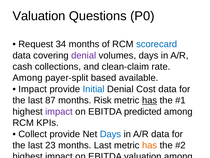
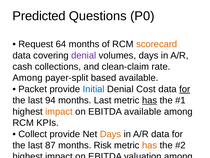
Valuation at (39, 16): Valuation -> Predicted
34: 34 -> 64
scorecard colour: blue -> orange
Impact at (33, 89): Impact -> Packet
for at (185, 89) underline: none -> present
87: 87 -> 94
months Risk: Risk -> Last
impact at (59, 111) colour: purple -> orange
EBITDA predicted: predicted -> available
Days at (111, 134) colour: blue -> orange
23: 23 -> 87
months Last: Last -> Risk
